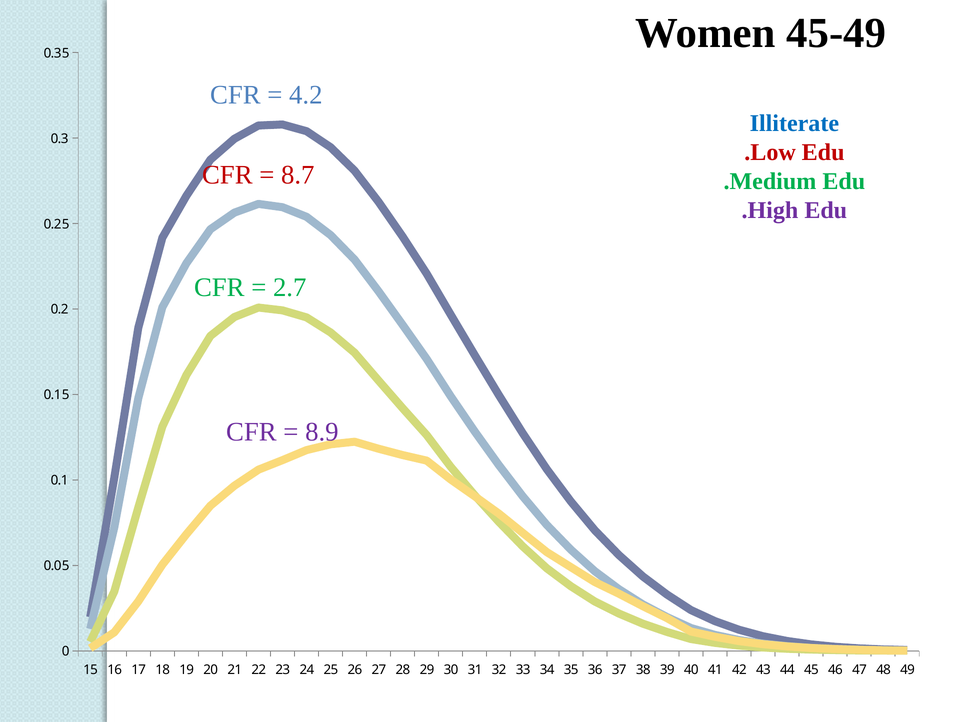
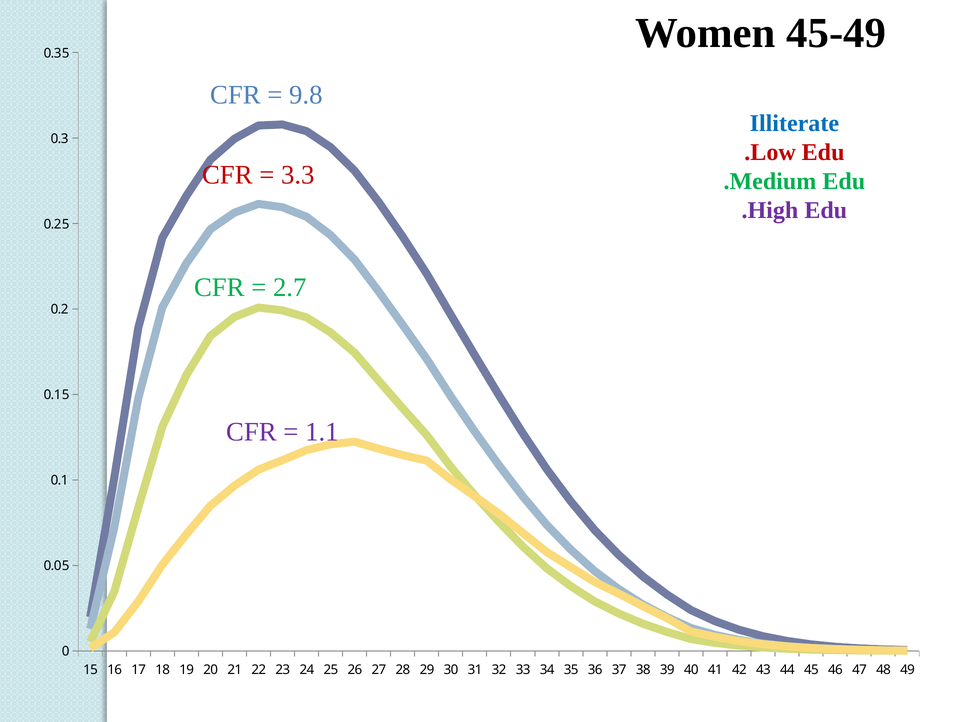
4.2: 4.2 -> 9.8
8.7: 8.7 -> 3.3
8.9: 8.9 -> 1.1
